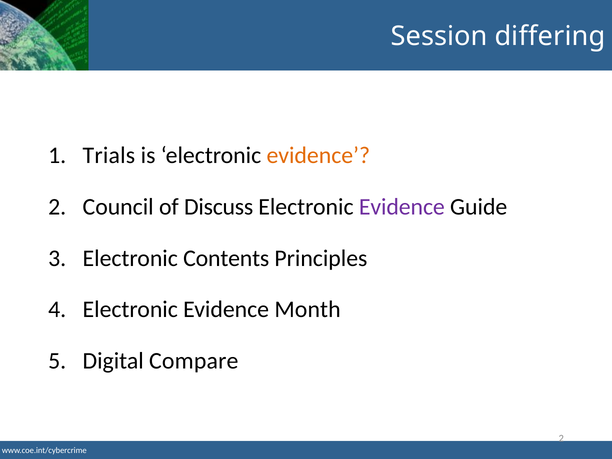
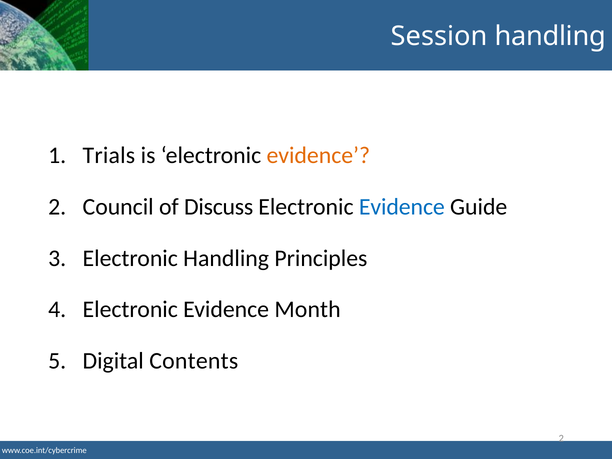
Session differing: differing -> handling
Evidence at (402, 207) colour: purple -> blue
Electronic Contents: Contents -> Handling
Compare: Compare -> Contents
